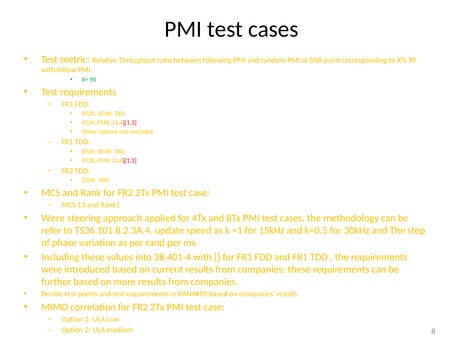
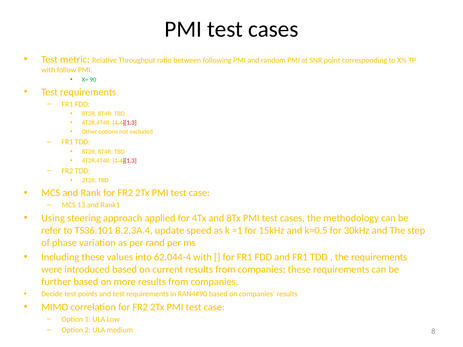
Were at (53, 218): Were -> Using
38.401-4: 38.401-4 -> 62.044-4
